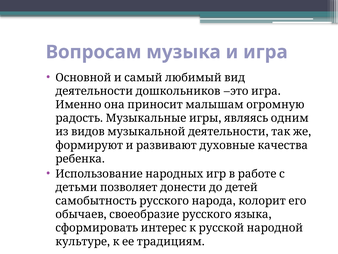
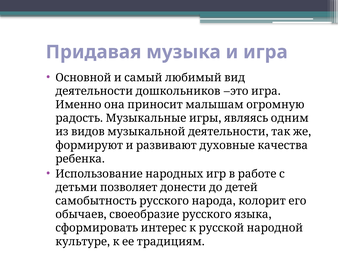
Вопросам: Вопросам -> Придавая
